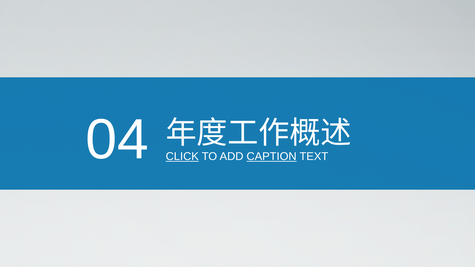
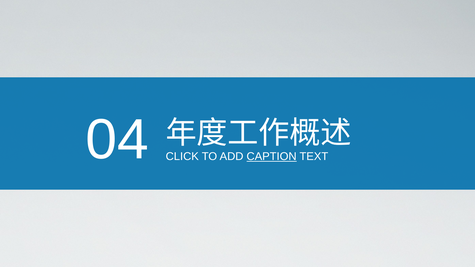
CLICK underline: present -> none
